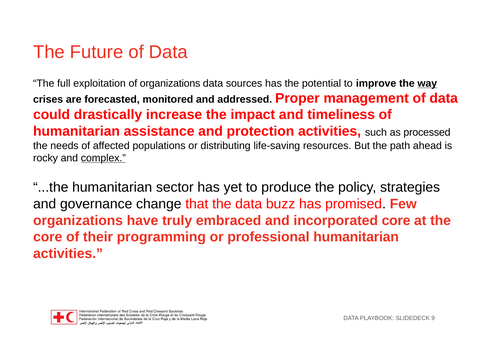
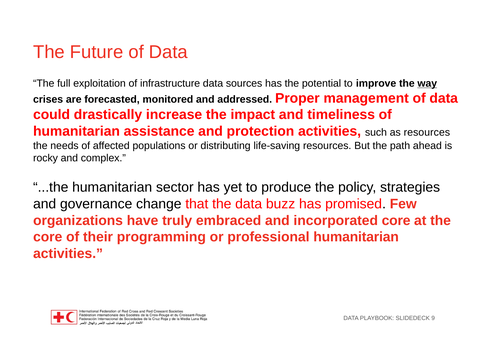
of organizations: organizations -> infrastructure
as processed: processed -> resources
complex underline: present -> none
